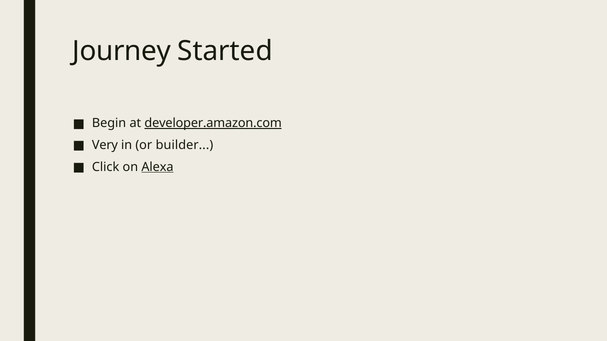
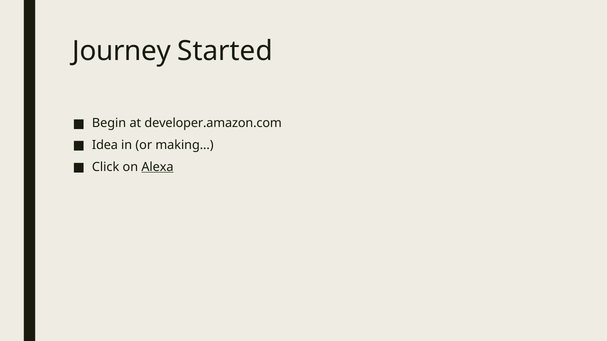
developer.amazon.com underline: present -> none
Very: Very -> Idea
builder: builder -> making
